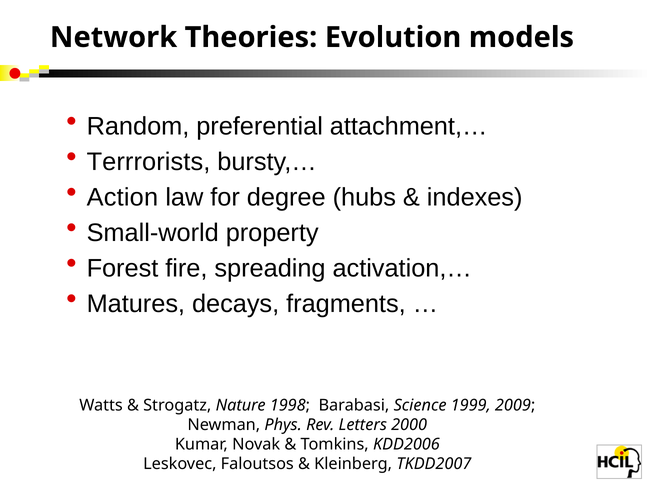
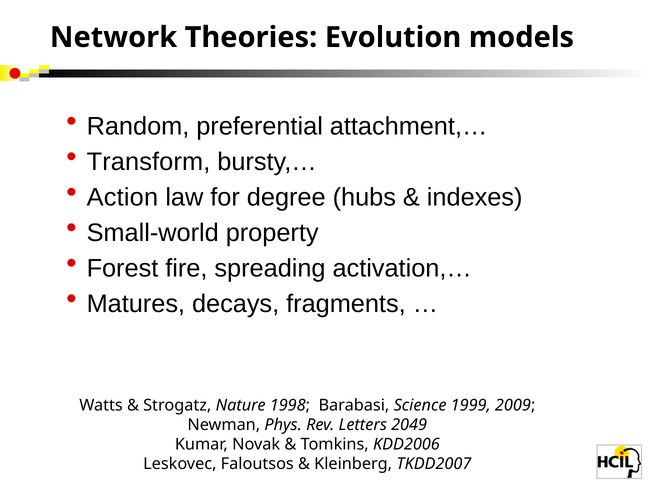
Terrrorists: Terrrorists -> Transform
2000: 2000 -> 2049
